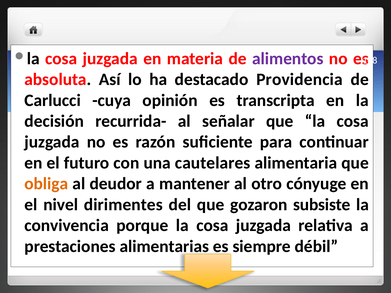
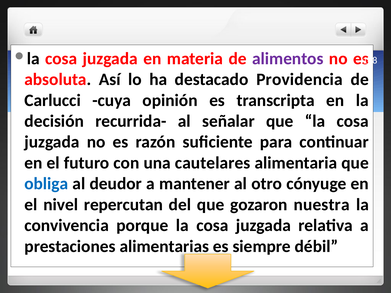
obliga colour: orange -> blue
dirimentes: dirimentes -> repercutan
subsiste: subsiste -> nuestra
